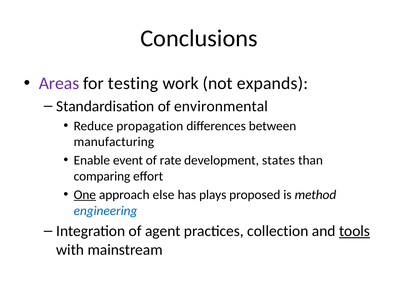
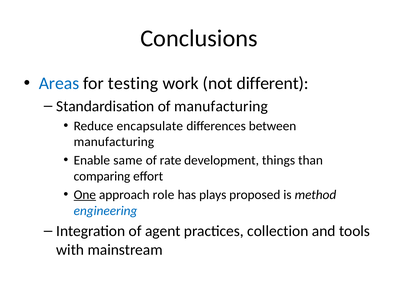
Areas colour: purple -> blue
expands: expands -> different
of environmental: environmental -> manufacturing
propagation: propagation -> encapsulate
event: event -> same
states: states -> things
else: else -> role
tools underline: present -> none
